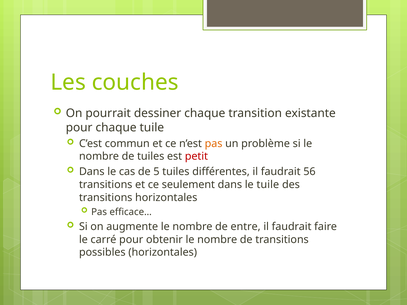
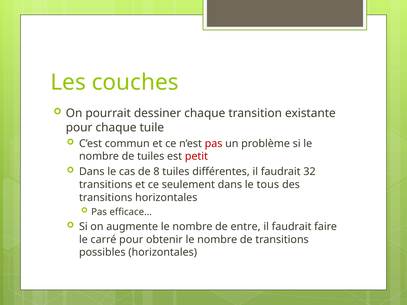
pas at (214, 144) colour: orange -> red
5: 5 -> 8
56: 56 -> 32
le tuile: tuile -> tous
